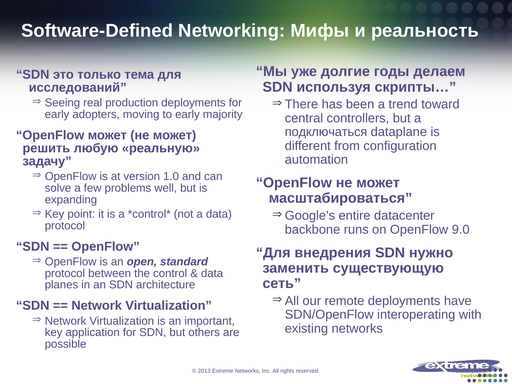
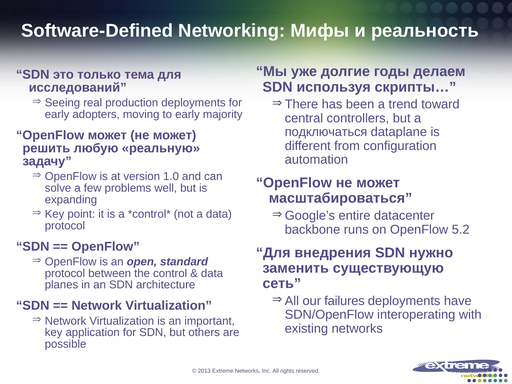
9.0: 9.0 -> 5.2
remote: remote -> failures
